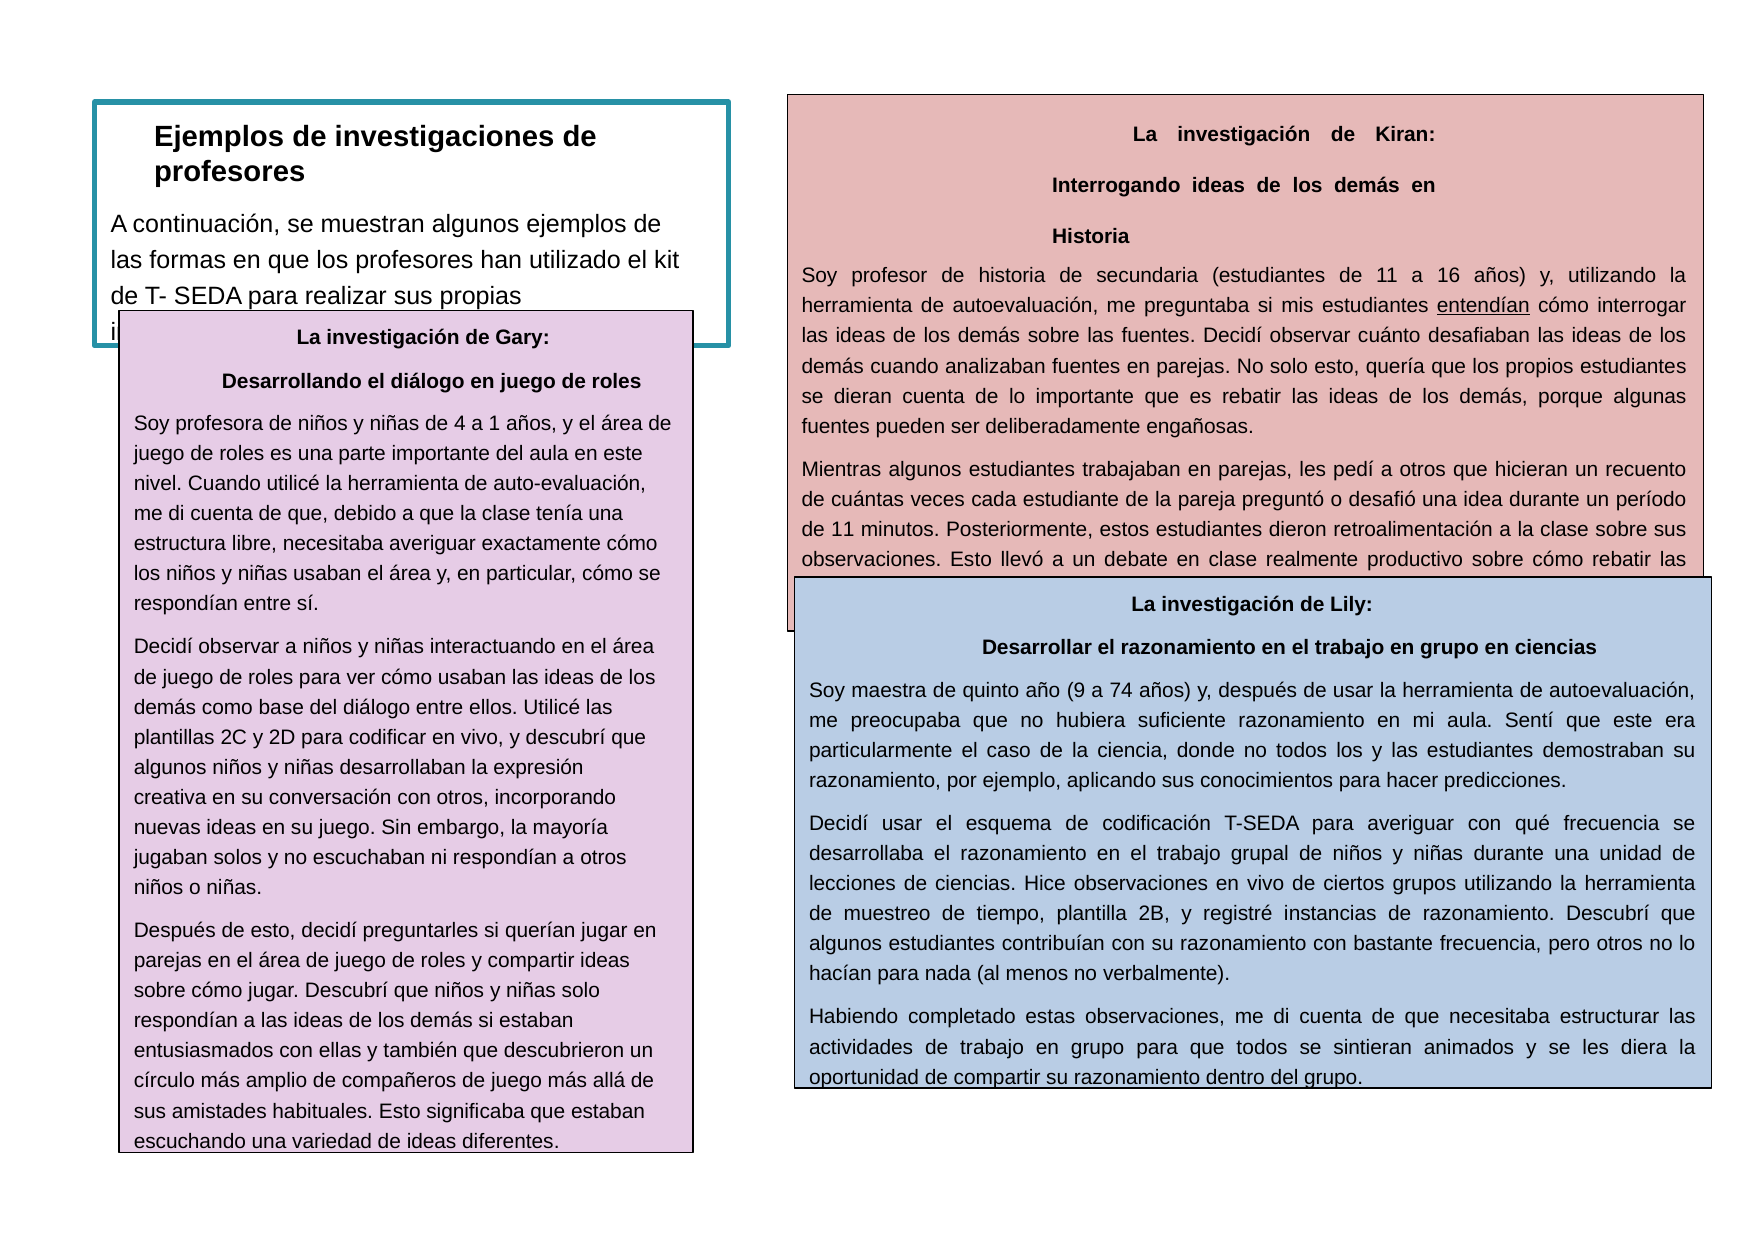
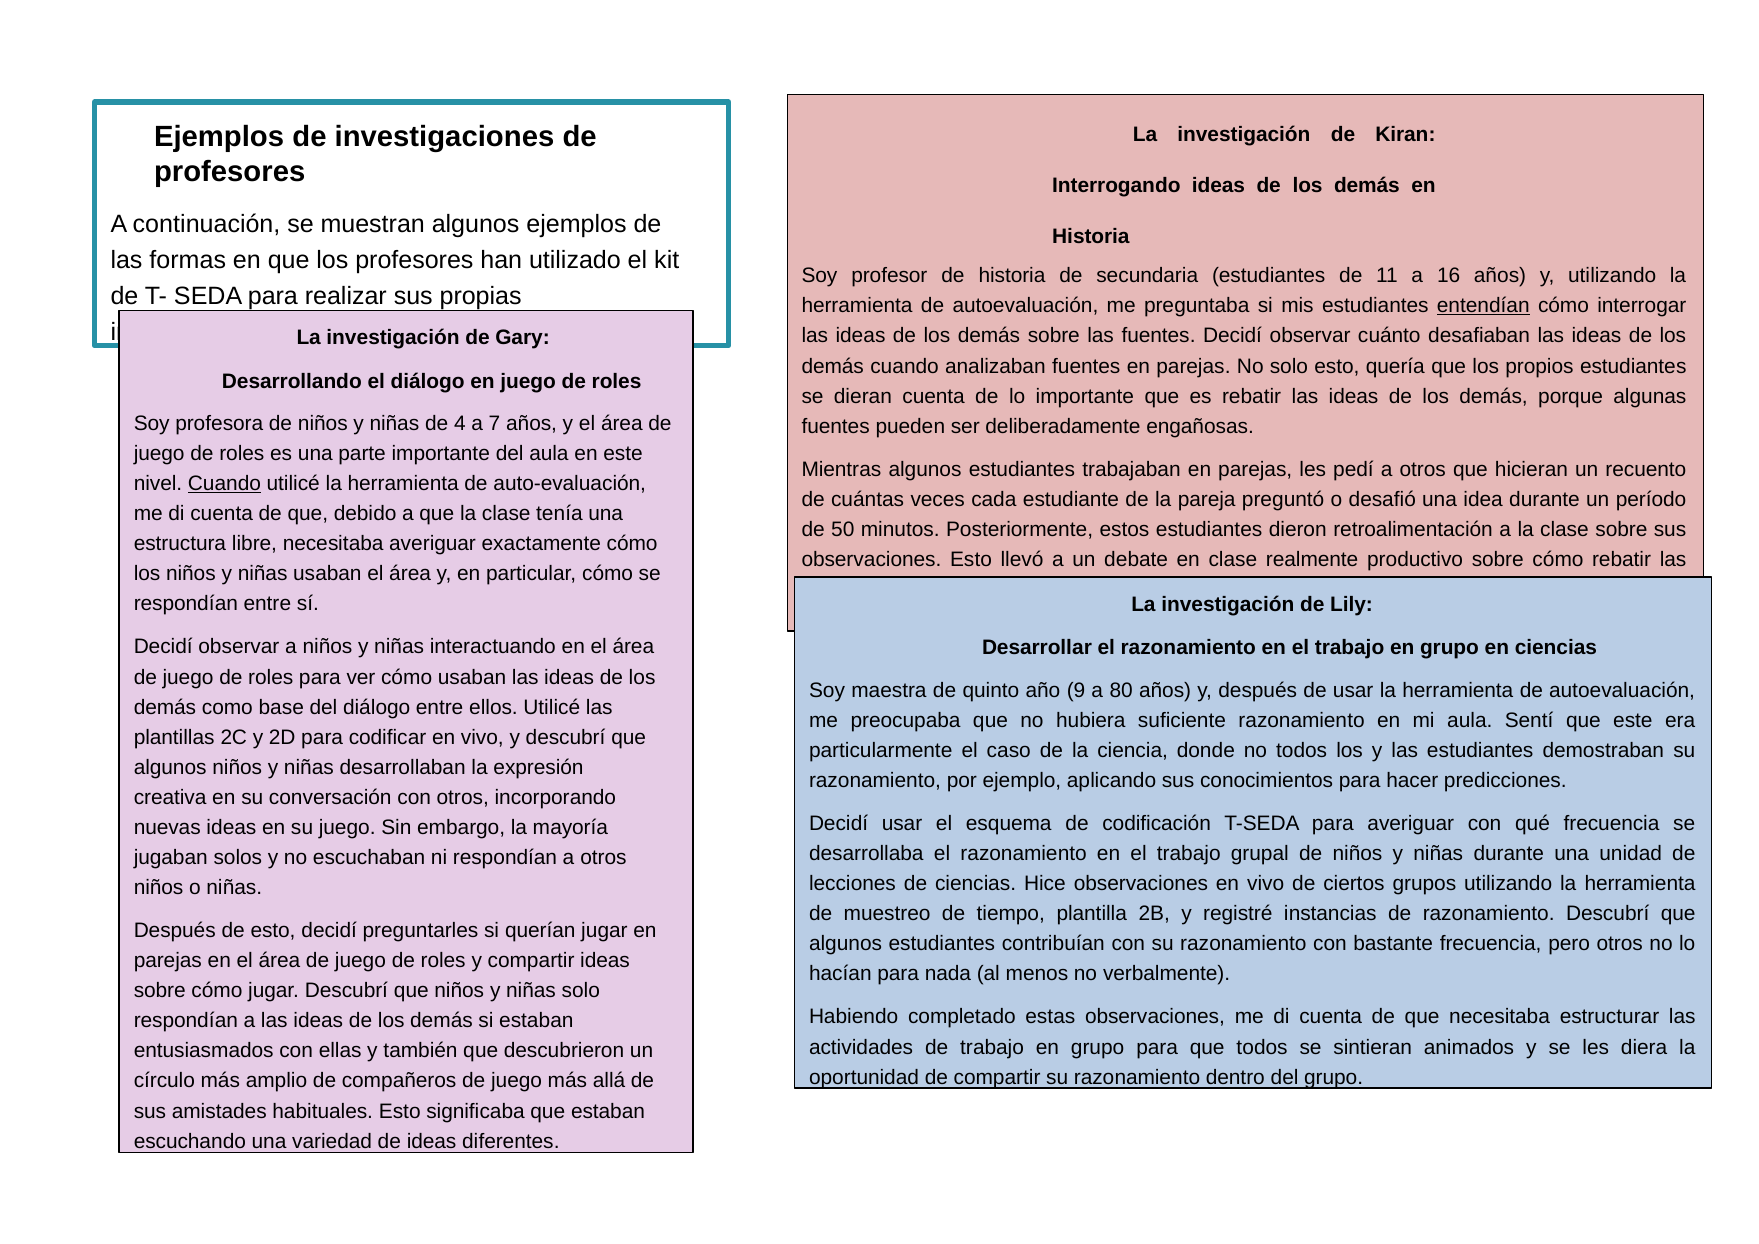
1: 1 -> 7
Cuando at (224, 484) underline: none -> present
11 at (843, 530): 11 -> 50
74: 74 -> 80
